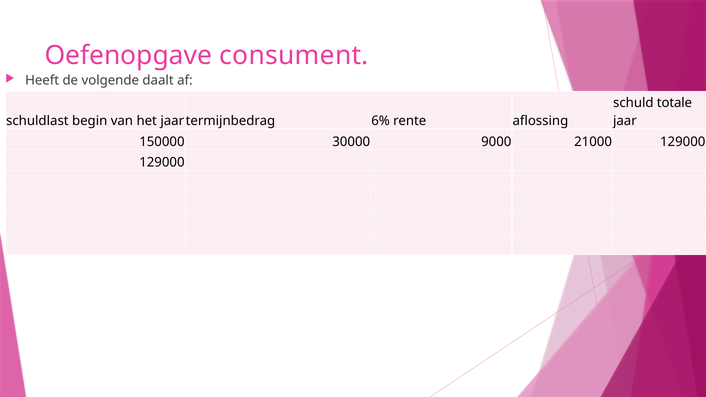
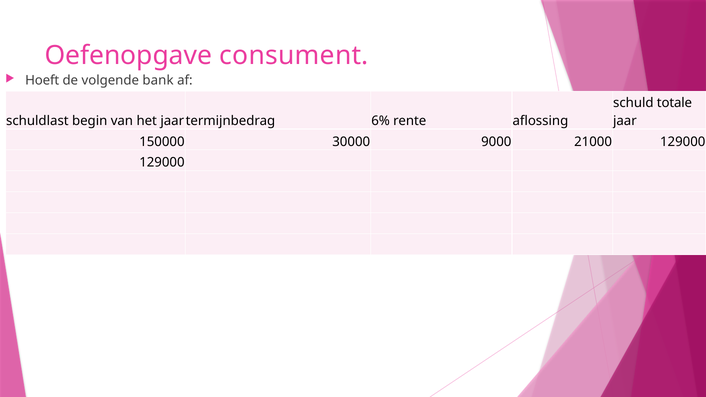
Heeft: Heeft -> Hoeft
daalt: daalt -> bank
